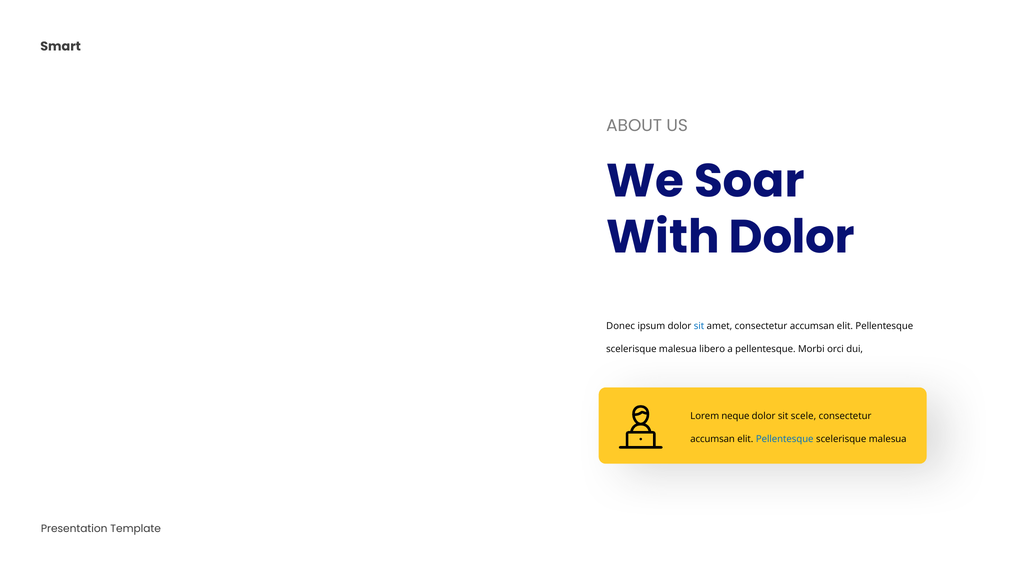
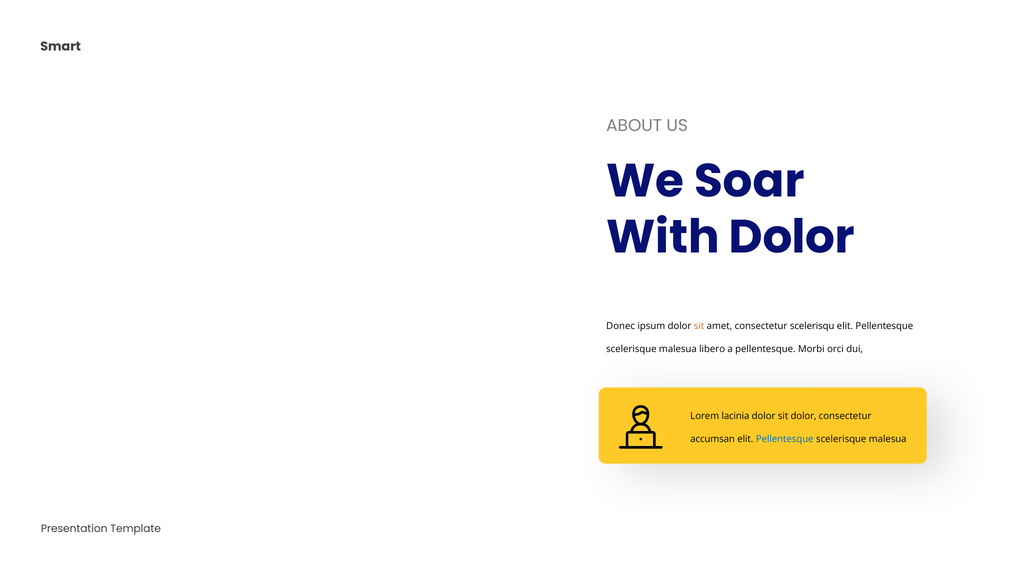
sit at (699, 326) colour: blue -> orange
amet consectetur accumsan: accumsan -> scelerisqu
neque: neque -> lacinia
sit scele: scele -> dolor
